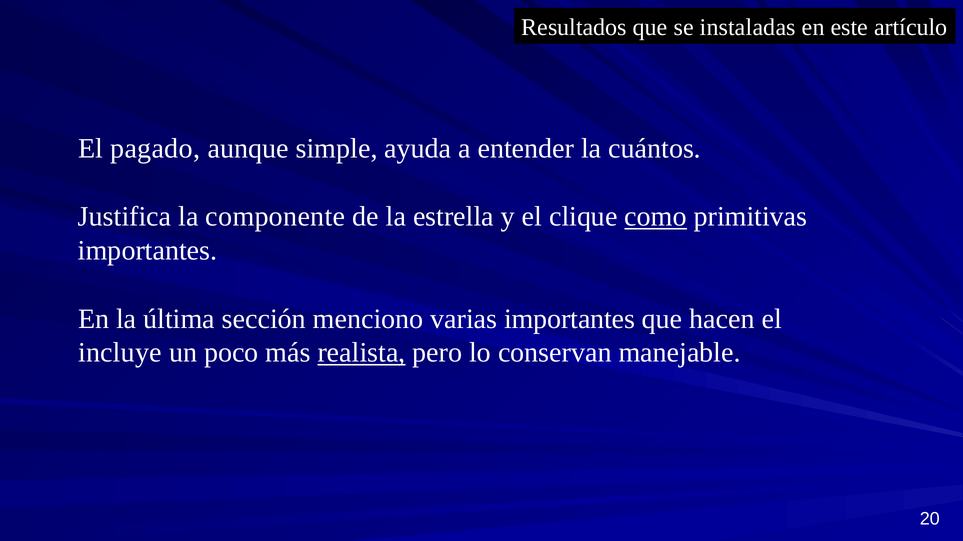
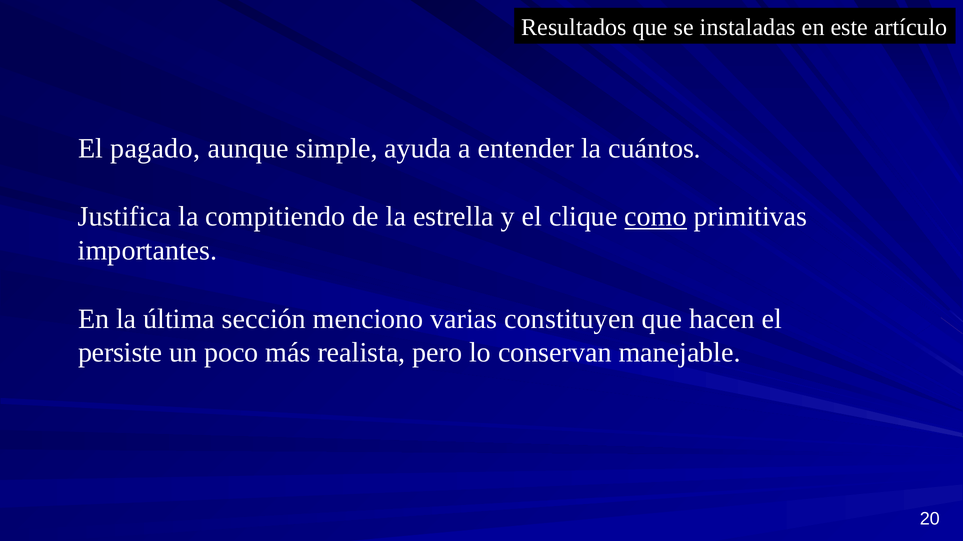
componente: componente -> compitiendo
varias importantes: importantes -> constituyen
incluye: incluye -> persiste
realista underline: present -> none
